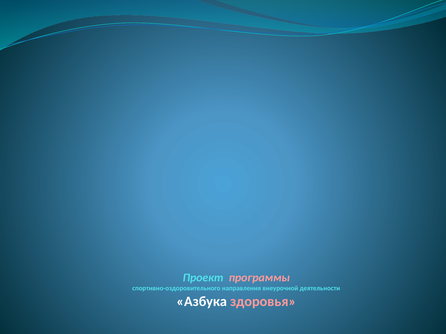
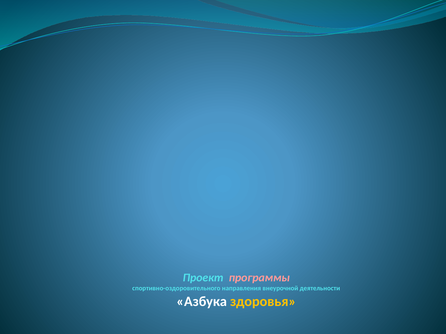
здоровья colour: pink -> yellow
